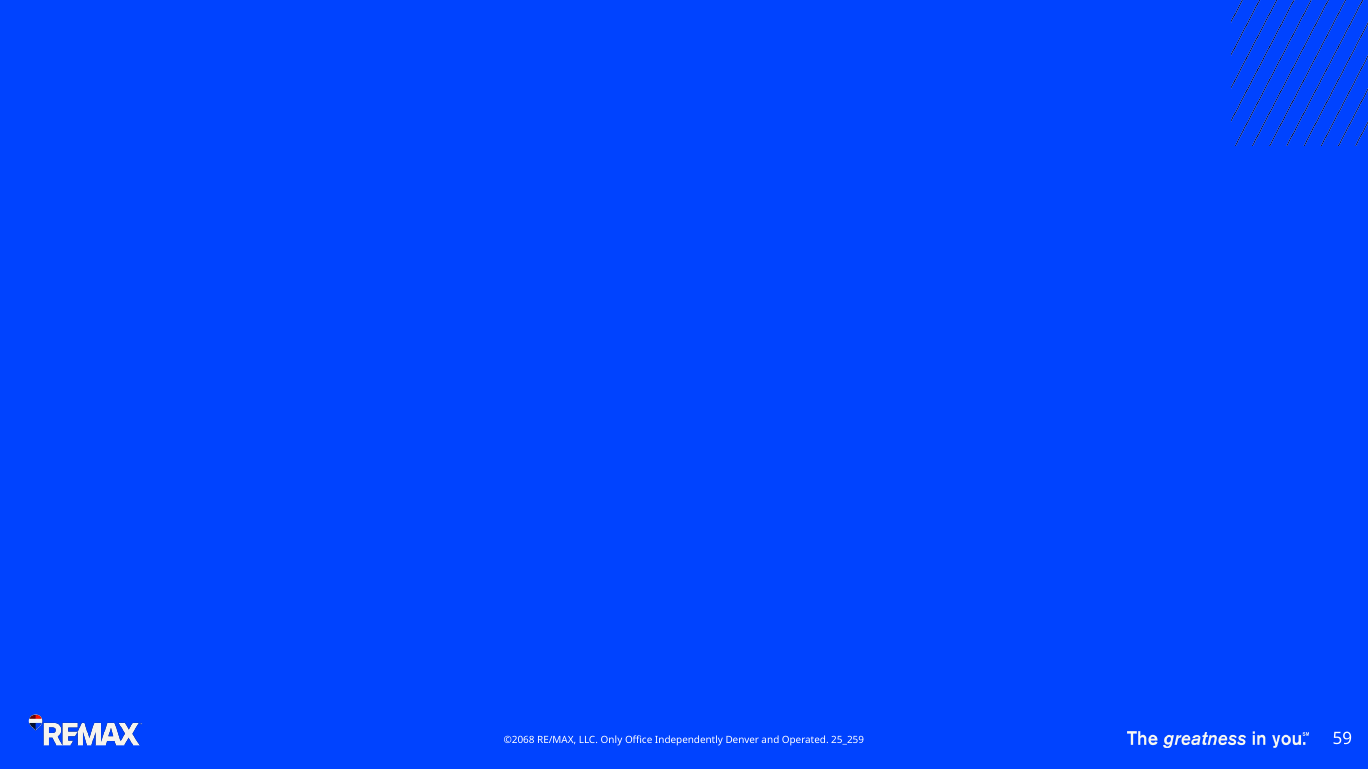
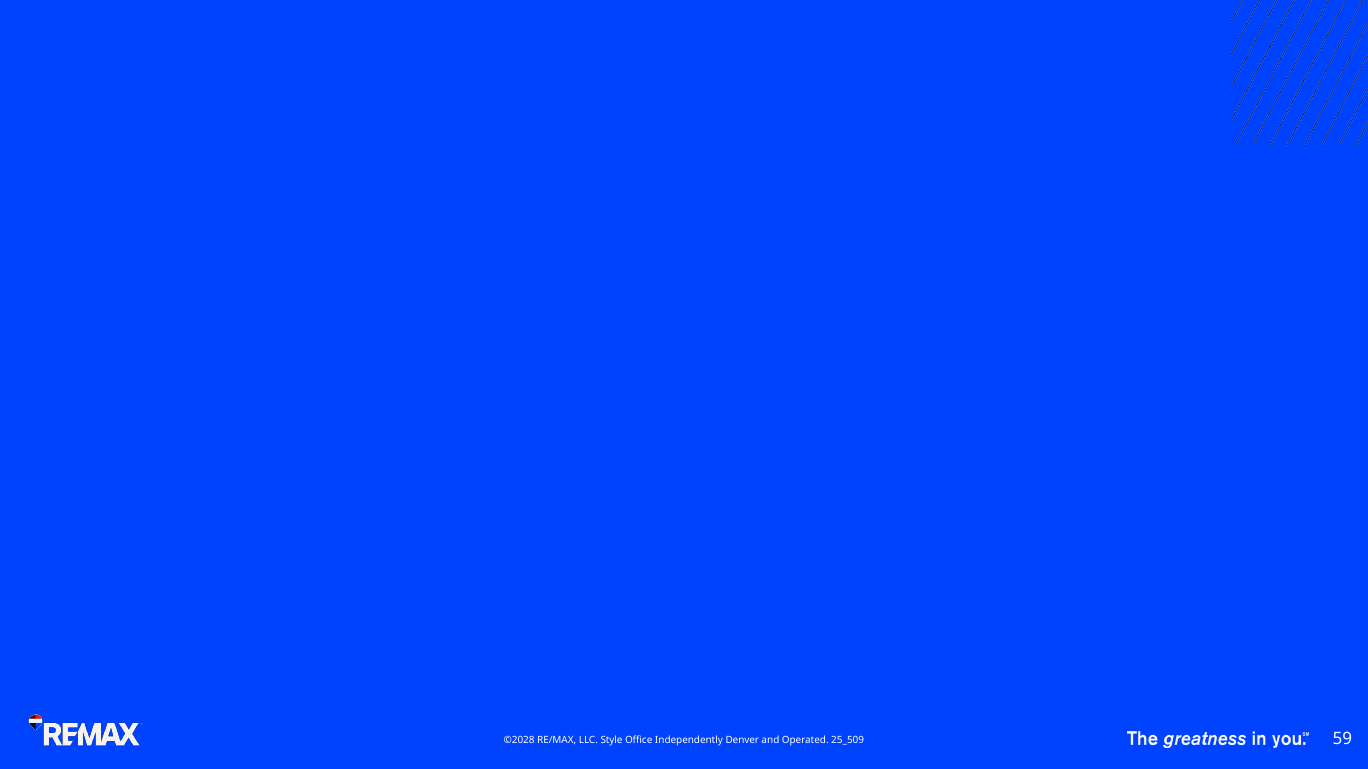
©2068: ©2068 -> ©2028
Only: Only -> Style
25_259: 25_259 -> 25_509
